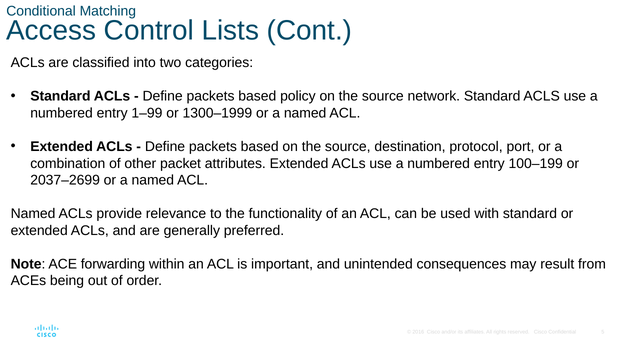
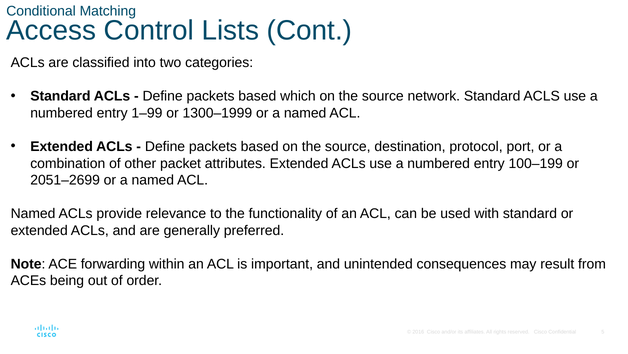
policy: policy -> which
2037–2699: 2037–2699 -> 2051–2699
